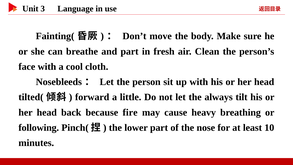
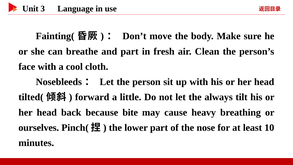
fire: fire -> bite
following: following -> ourselves
